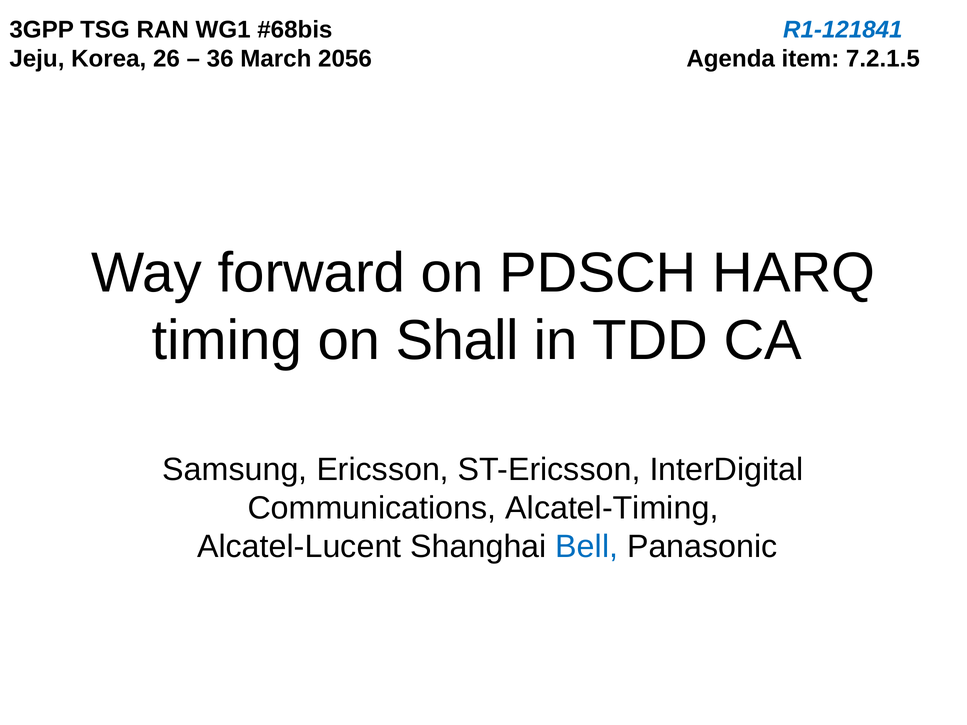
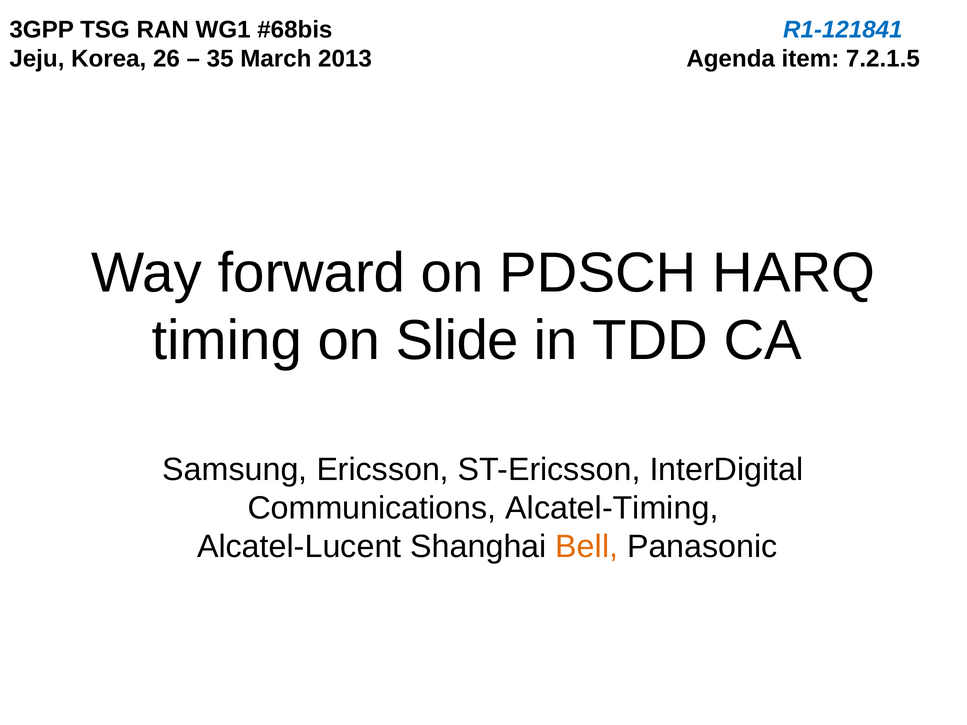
36: 36 -> 35
2056: 2056 -> 2013
Shall: Shall -> Slide
Bell colour: blue -> orange
